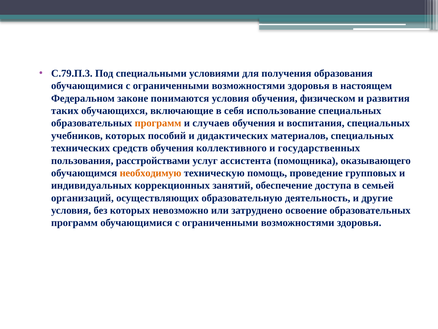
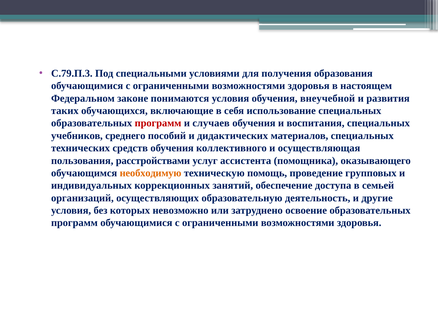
физическом: физическом -> внеучебной
программ at (158, 123) colour: orange -> red
учебников которых: которых -> среднего
государственных: государственных -> осуществляющая
